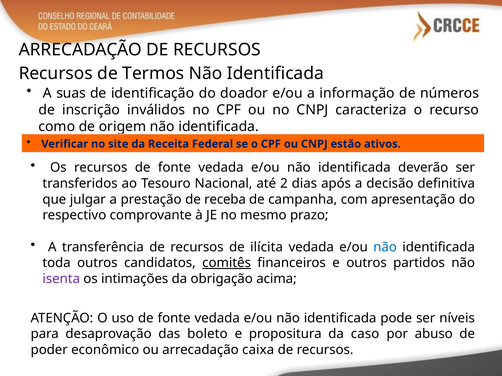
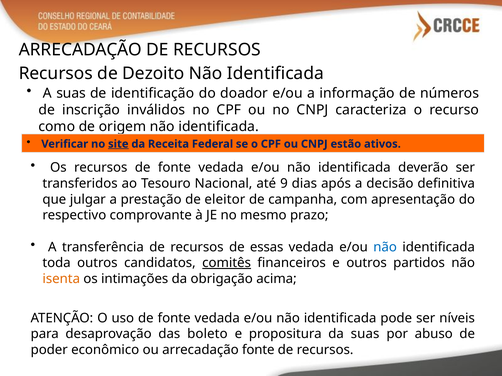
Termos: Termos -> Dezoito
site underline: none -> present
2: 2 -> 9
receba: receba -> eleitor
ilícita: ilícita -> essas
isenta colour: purple -> orange
da caso: caso -> suas
arrecadação caixa: caixa -> fonte
